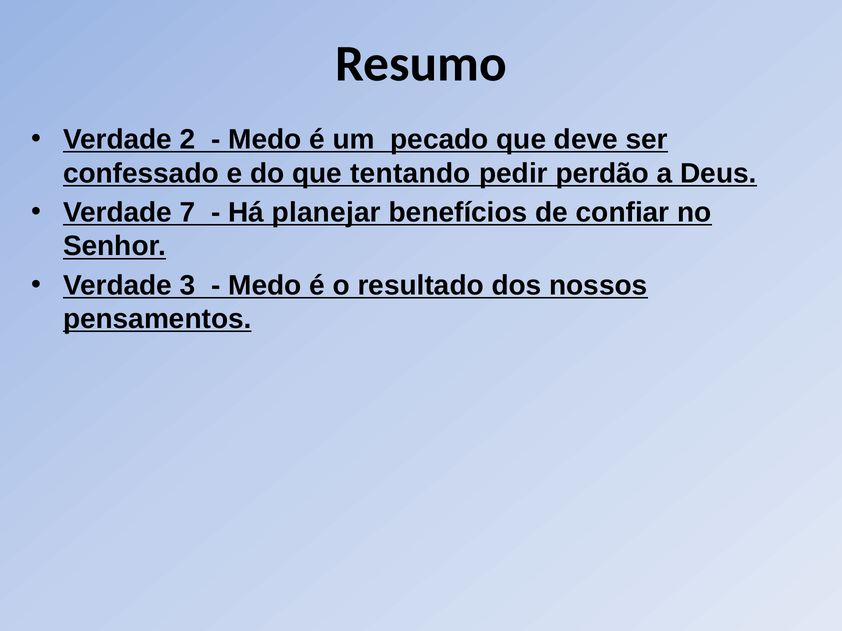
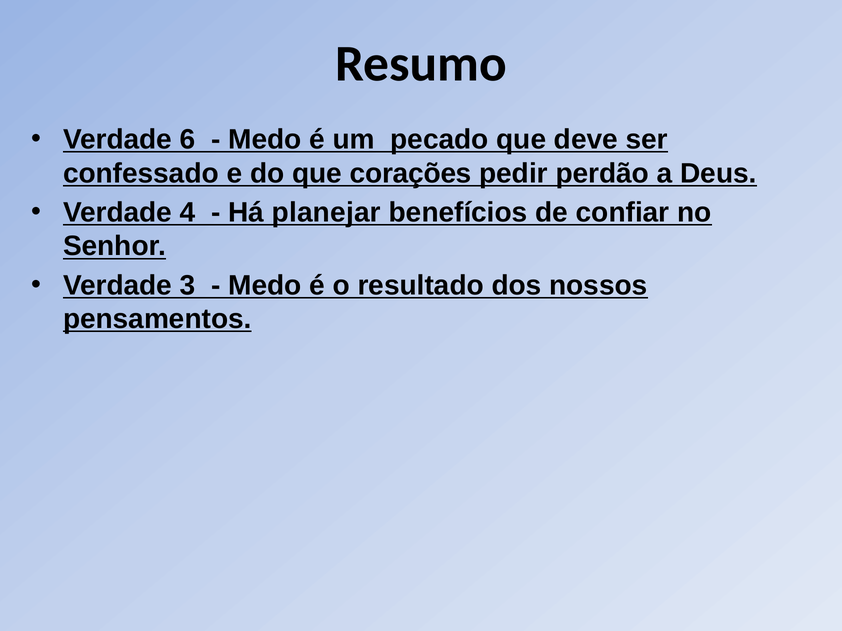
2: 2 -> 6
tentando: tentando -> corações
7: 7 -> 4
